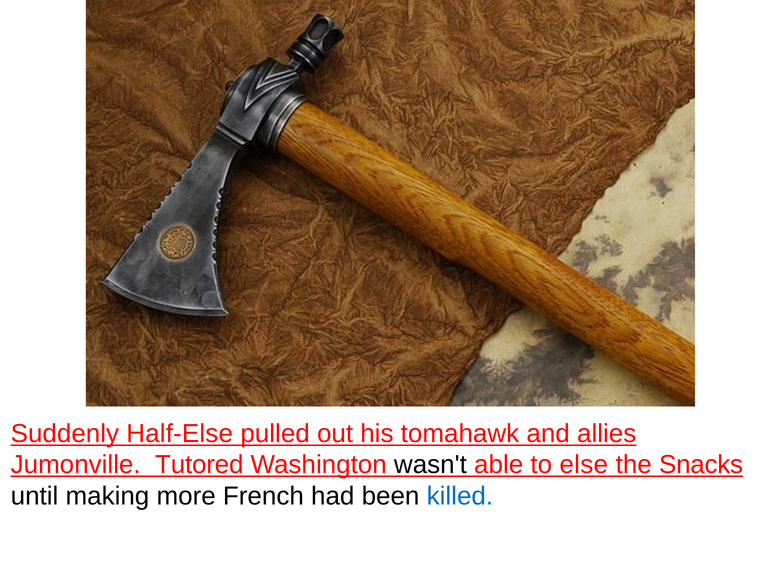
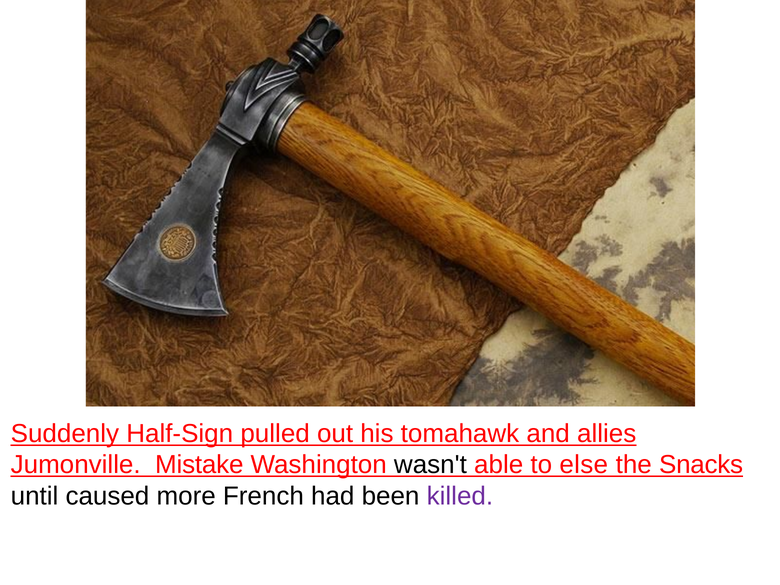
Half-Else: Half-Else -> Half-Sign
Tutored: Tutored -> Mistake
making: making -> caused
killed colour: blue -> purple
